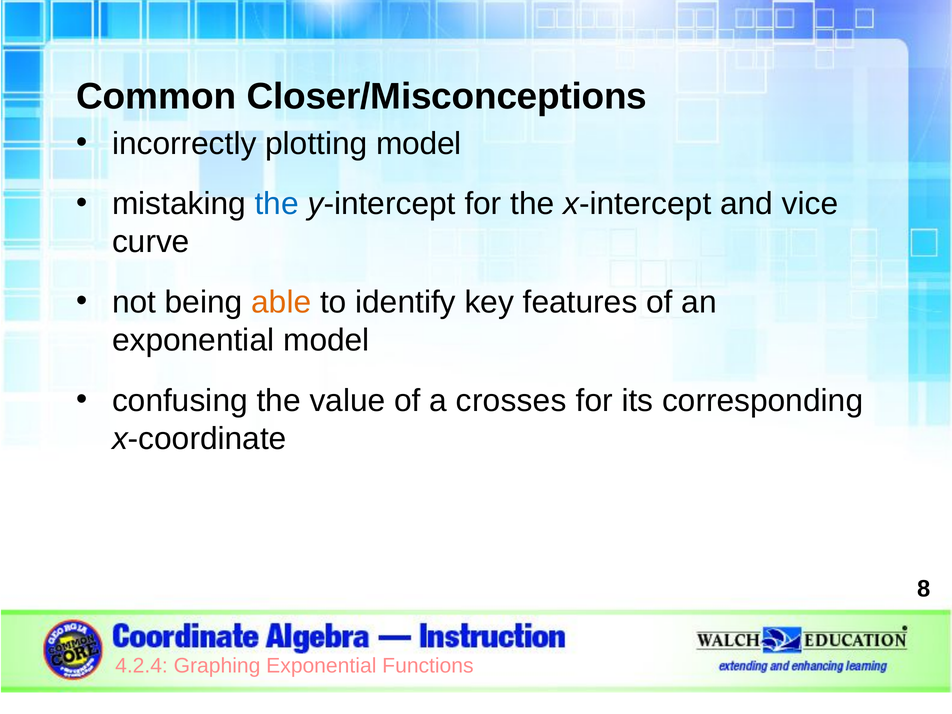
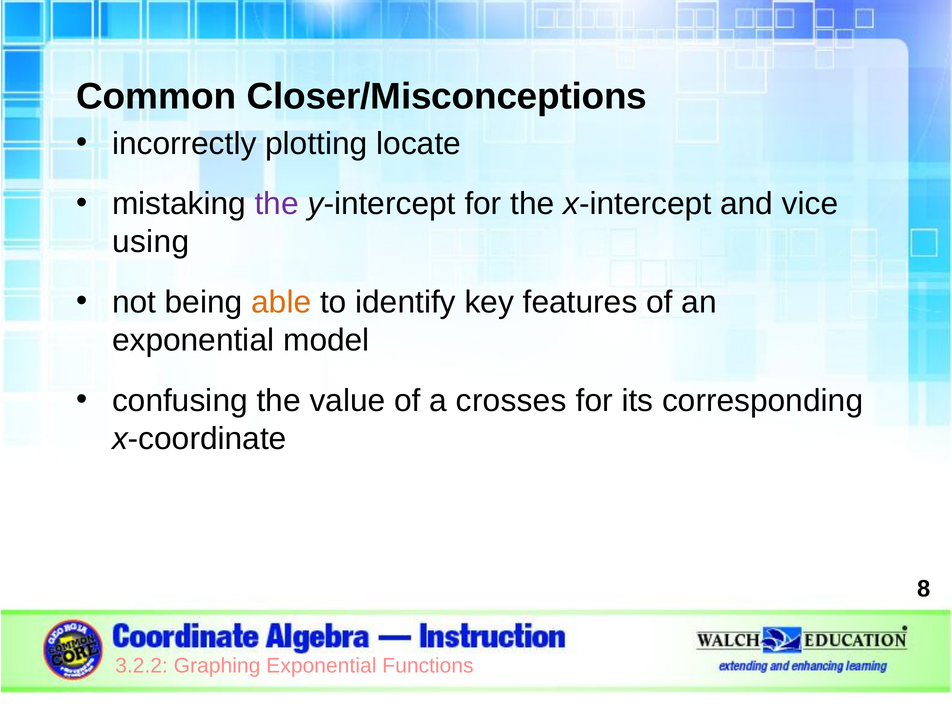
plotting model: model -> locate
the at (277, 204) colour: blue -> purple
curve: curve -> using
4.2.4: 4.2.4 -> 3.2.2
